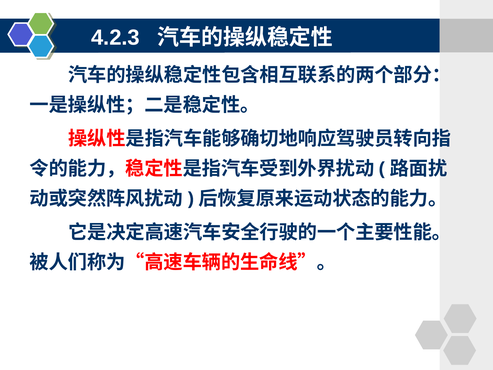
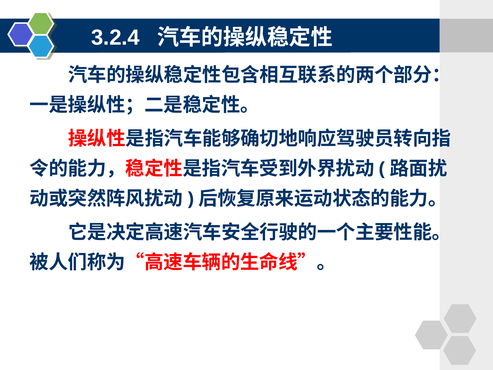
4.2.3: 4.2.3 -> 3.2.4
